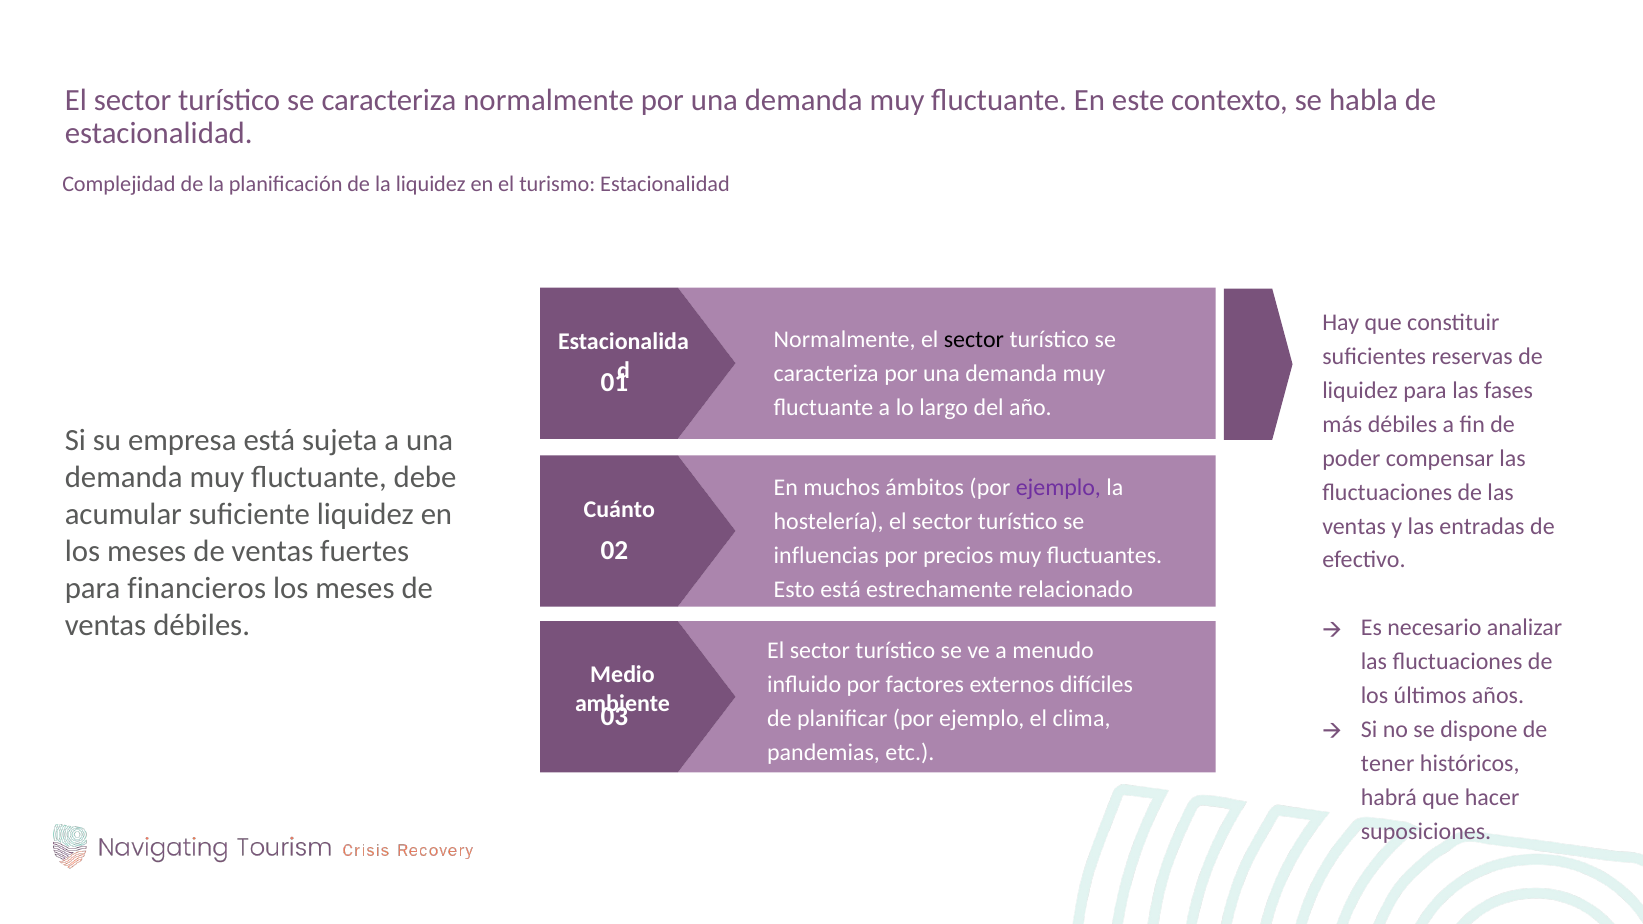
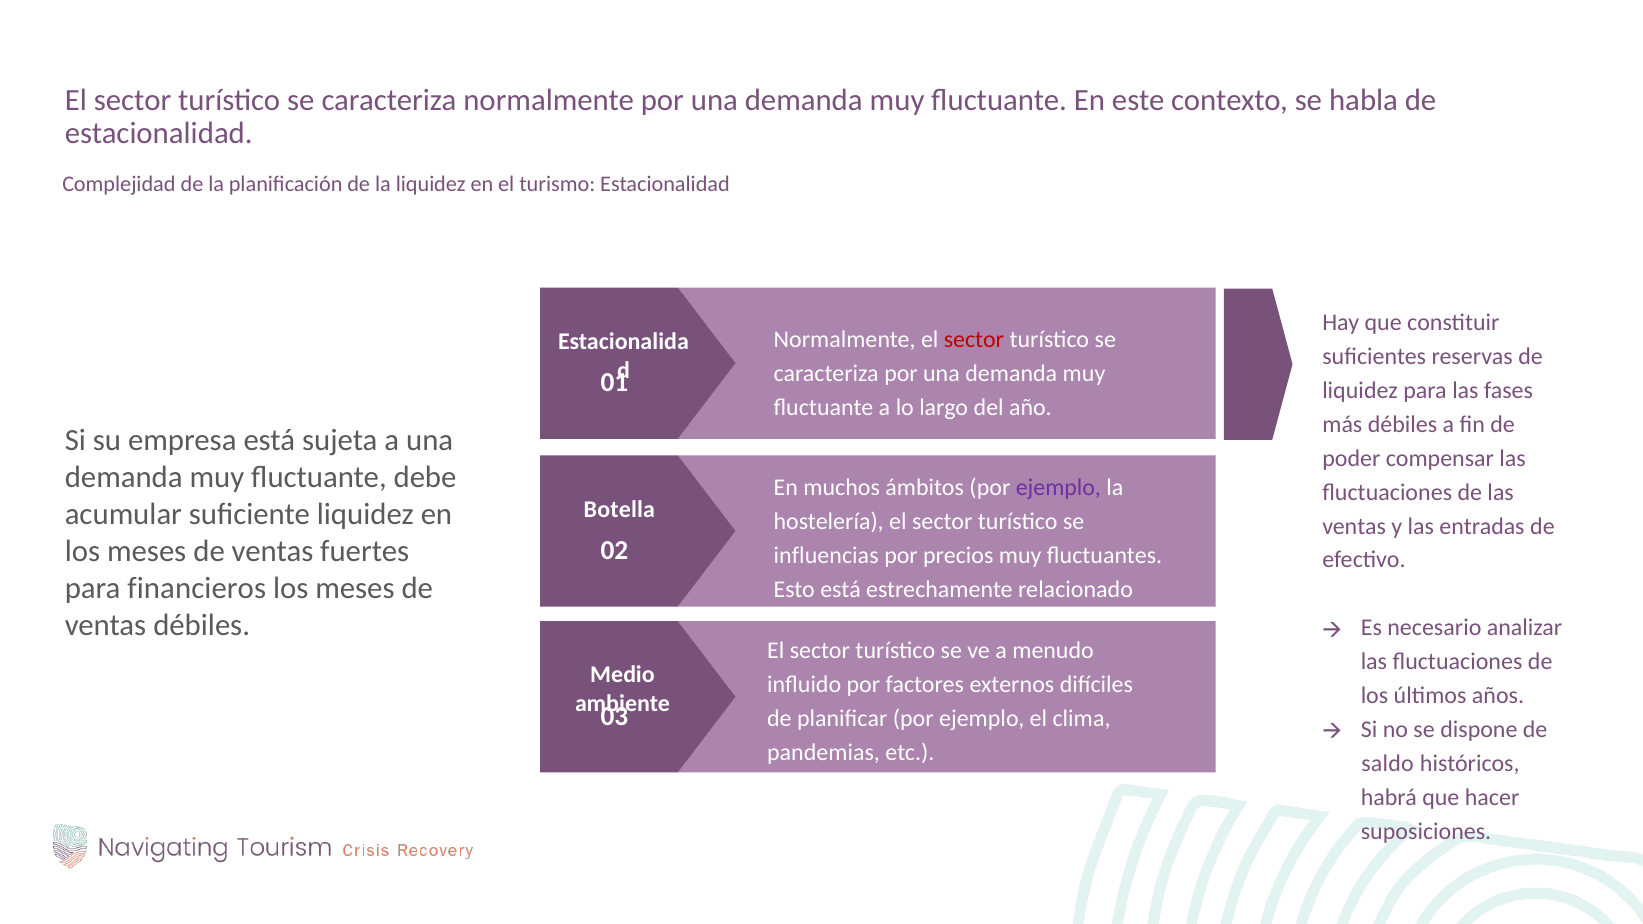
sector at (974, 340) colour: black -> red
Cuánto: Cuánto -> Botella
tener: tener -> saldo
